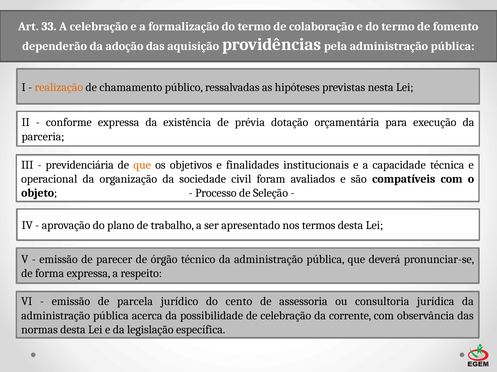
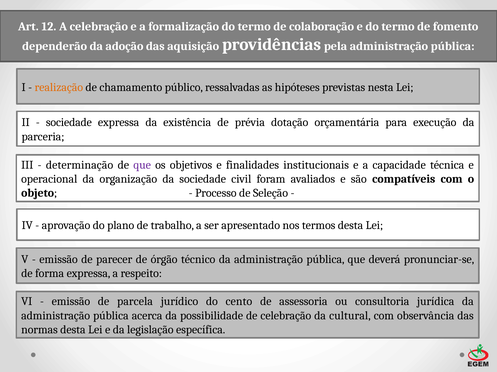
33: 33 -> 12
conforme at (69, 123): conforme -> sociedade
previdenciária: previdenciária -> determinação
que at (142, 165) colour: orange -> purple
corrente: corrente -> cultural
